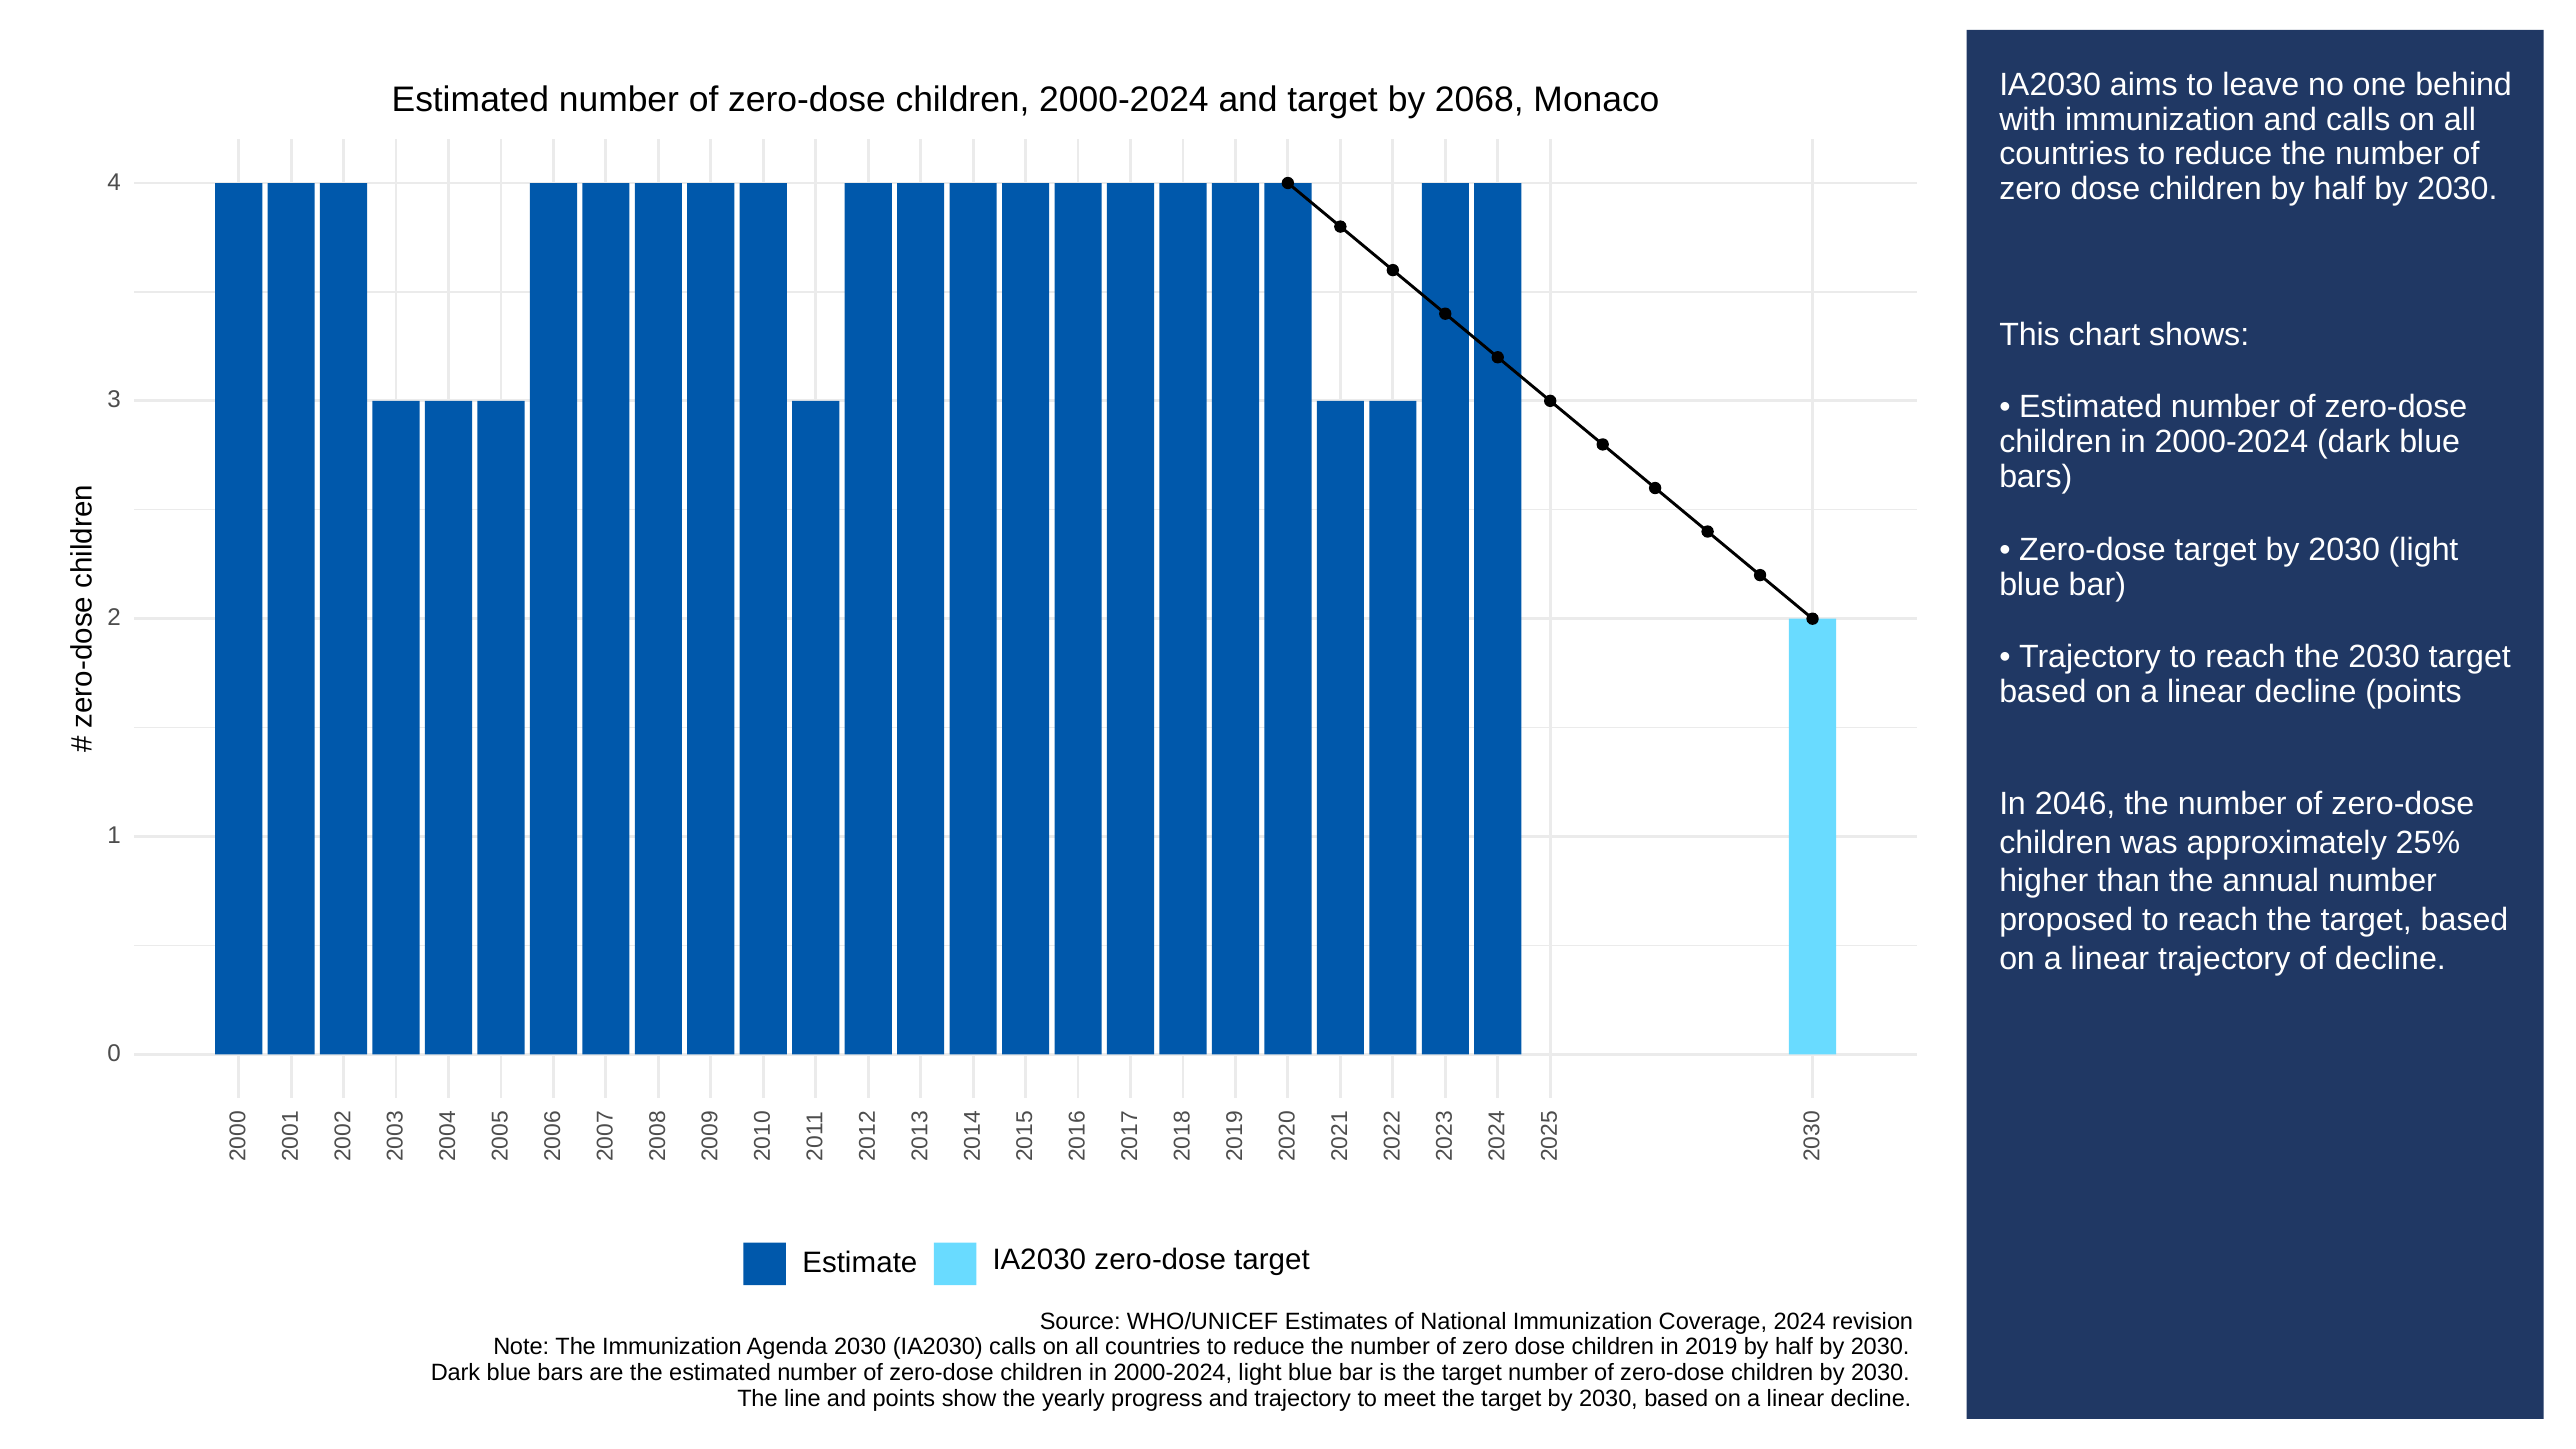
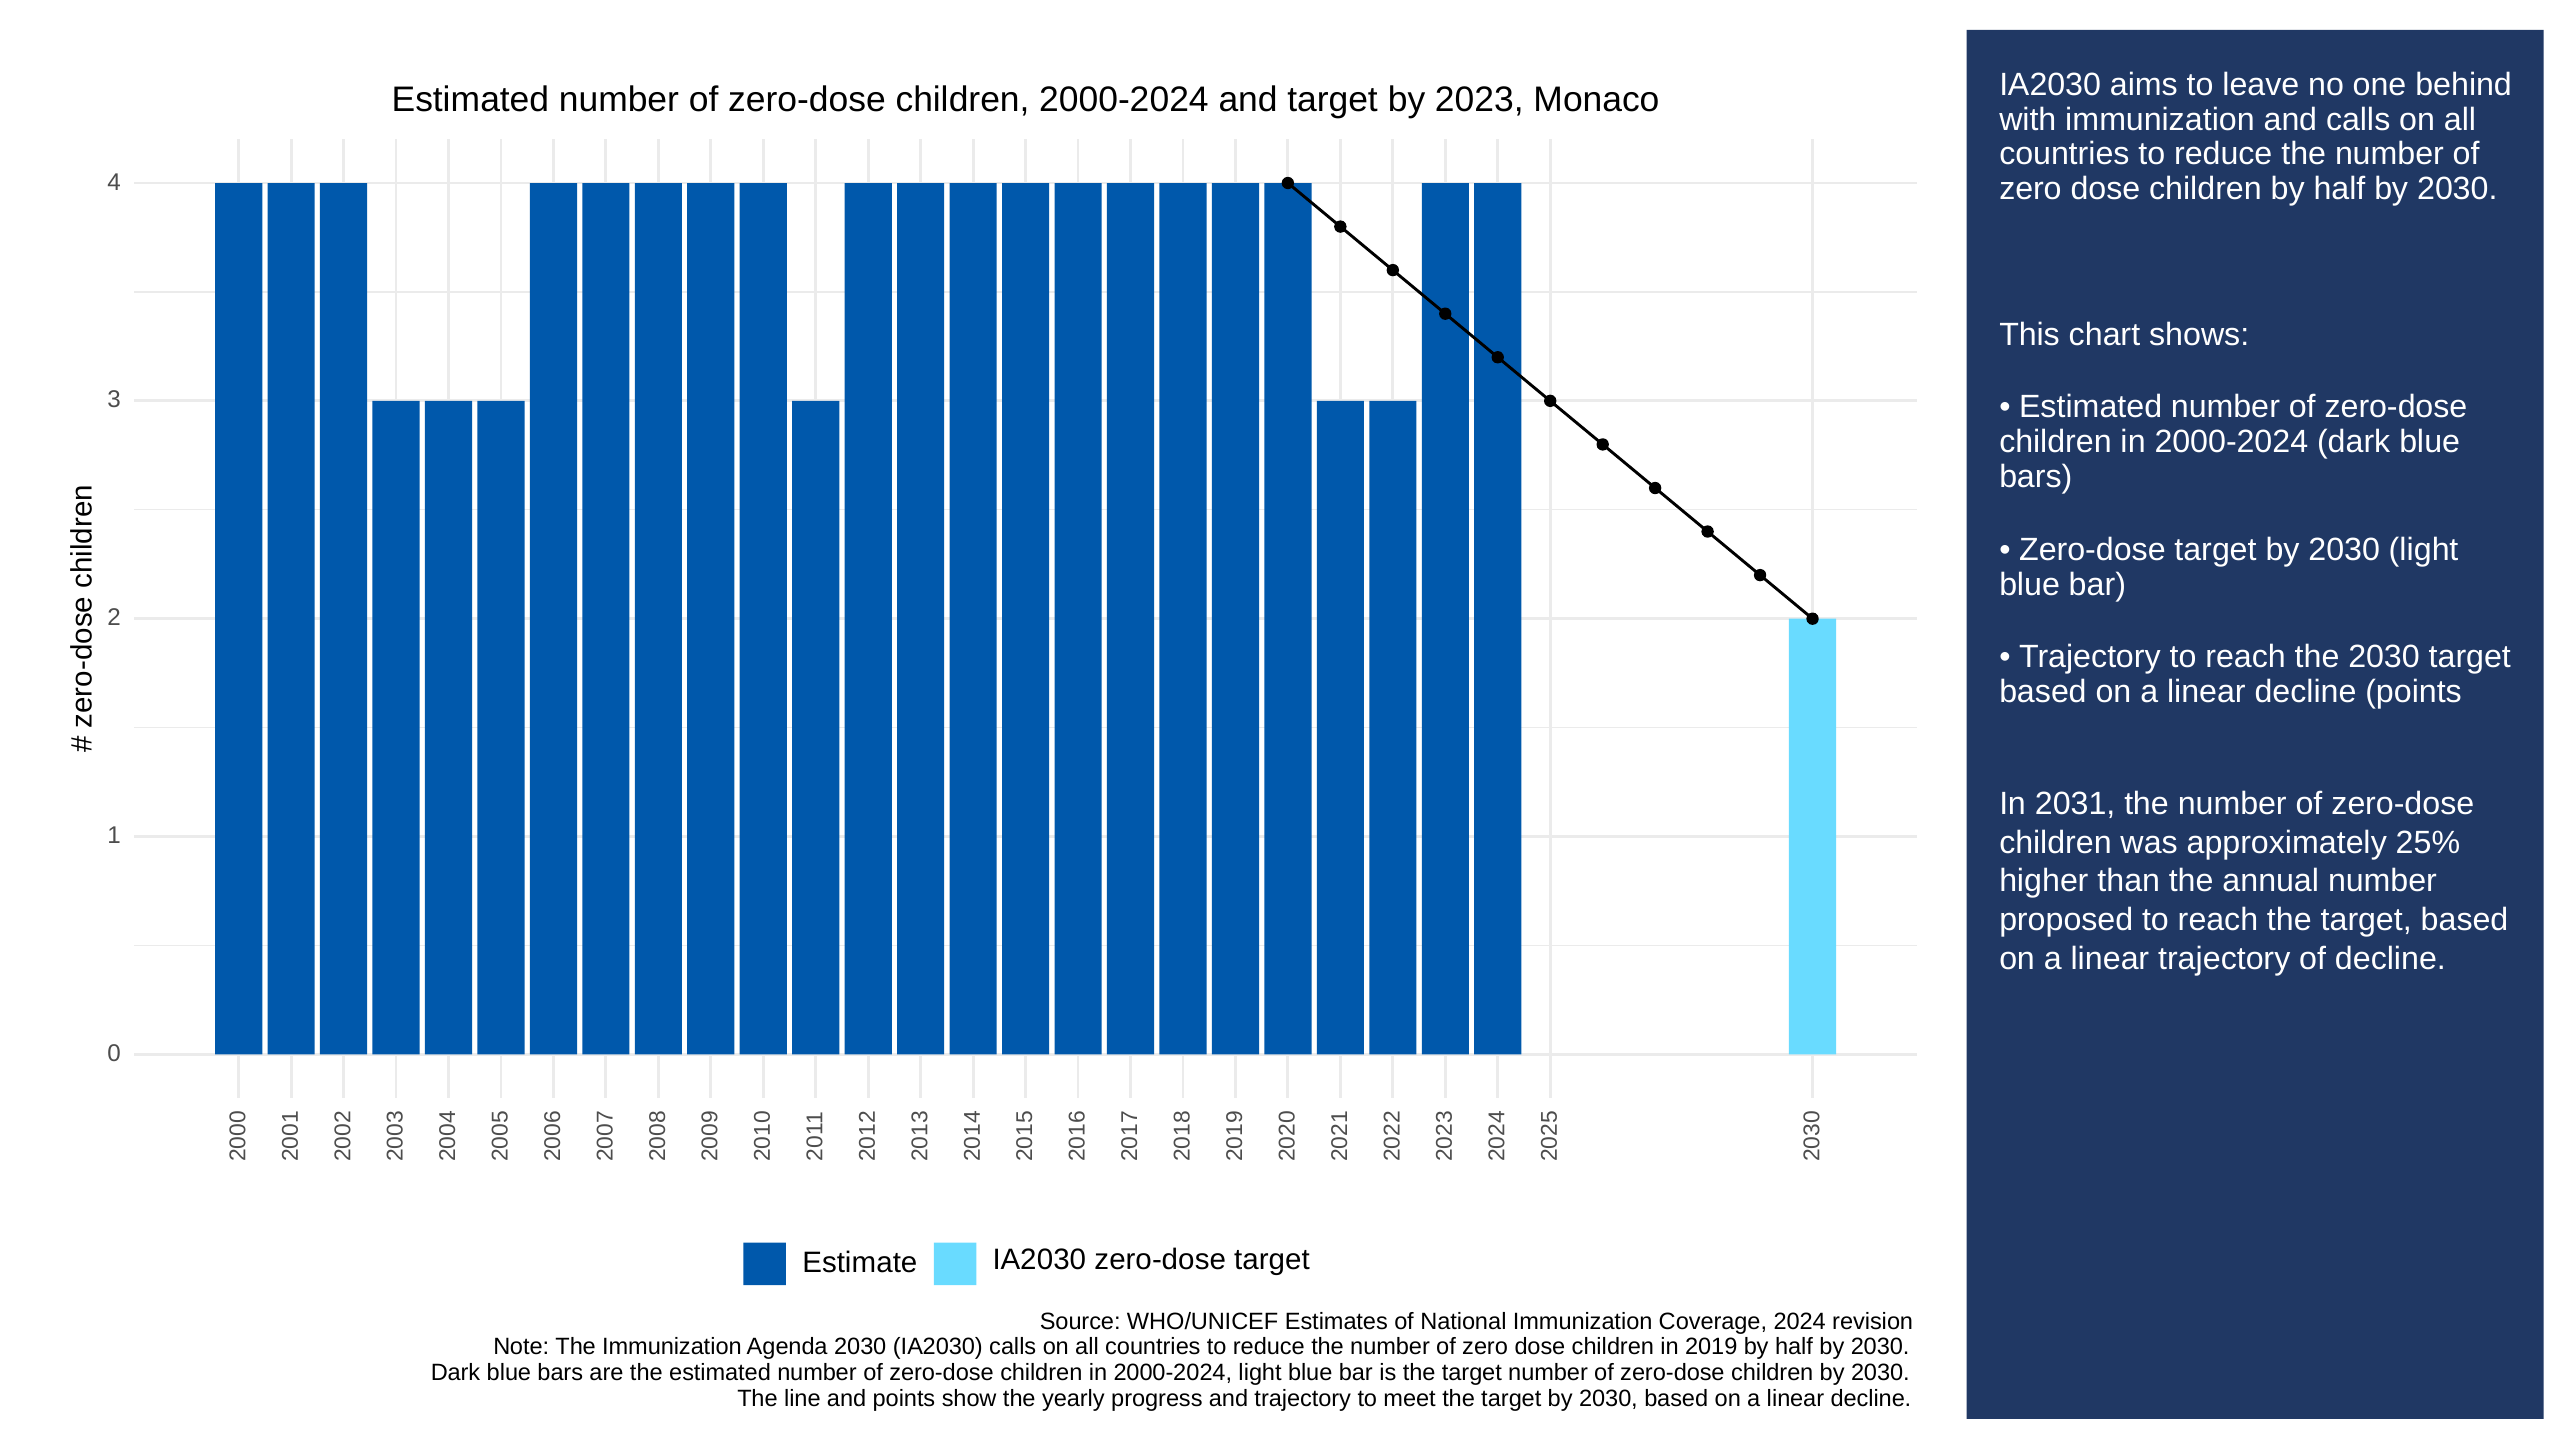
2068: 2068 -> 2023
2046: 2046 -> 2031
